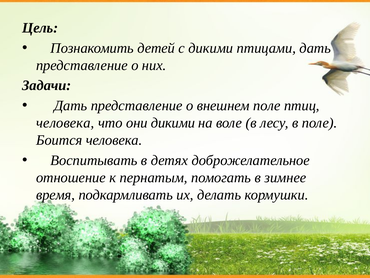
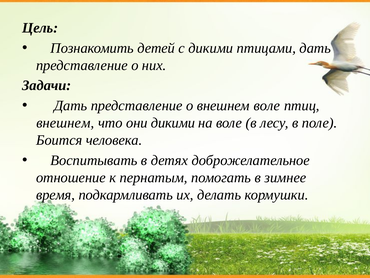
внешнем поле: поле -> воле
человека at (65, 123): человека -> внешнем
